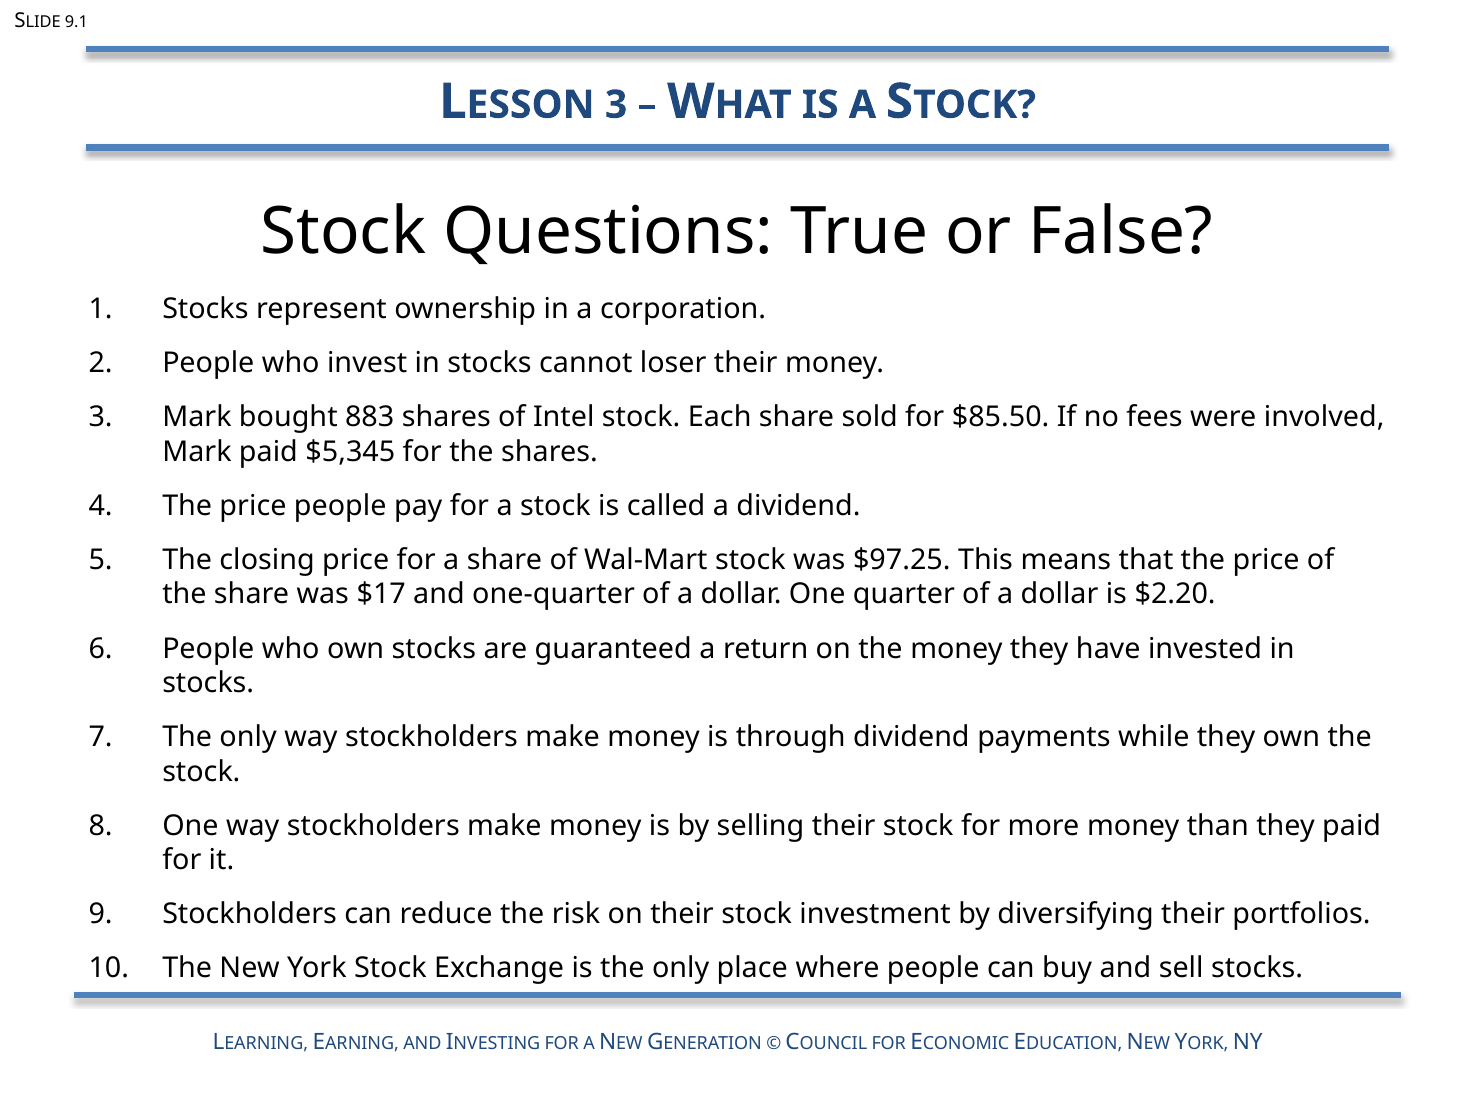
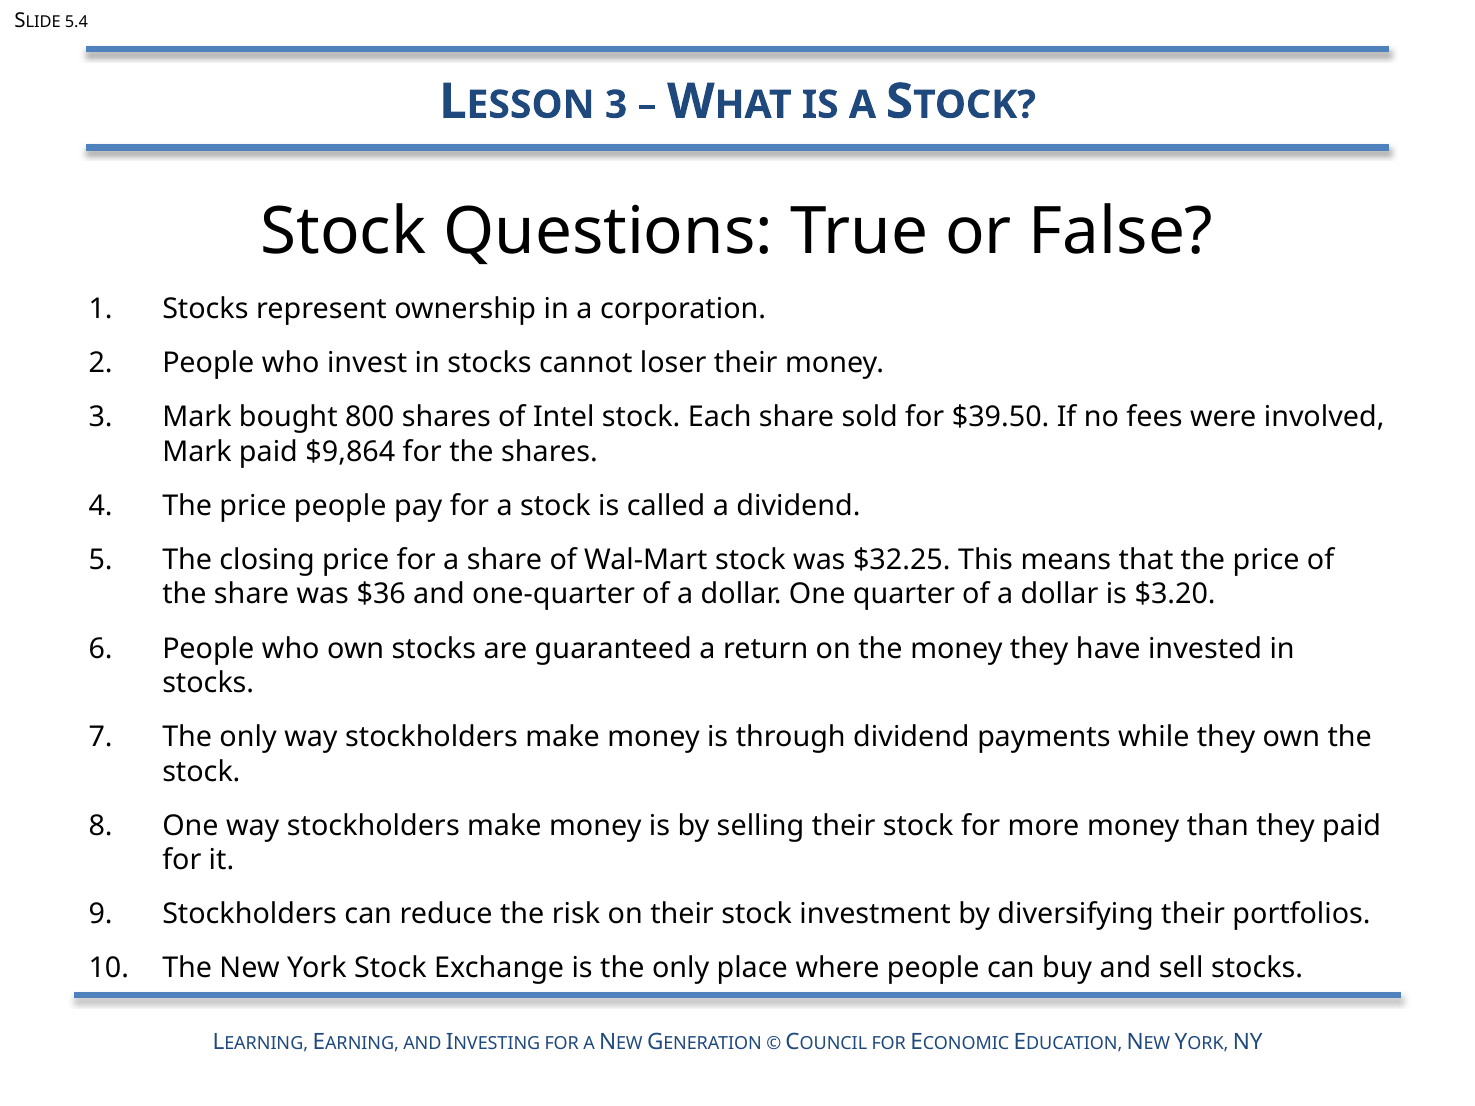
9.1: 9.1 -> 5.4
883: 883 -> 800
$85.50: $85.50 -> $39.50
$5,345: $5,345 -> $9,864
$97.25: $97.25 -> $32.25
$17: $17 -> $36
$2.20: $2.20 -> $3.20
